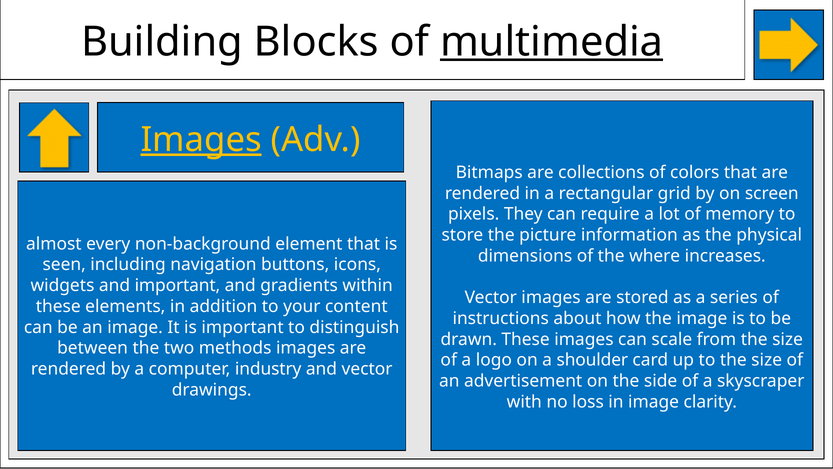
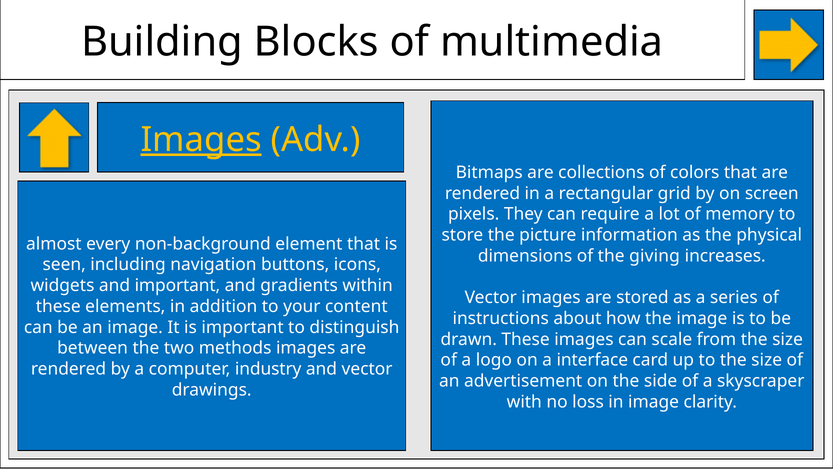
multimedia underline: present -> none
where: where -> giving
shoulder: shoulder -> interface
